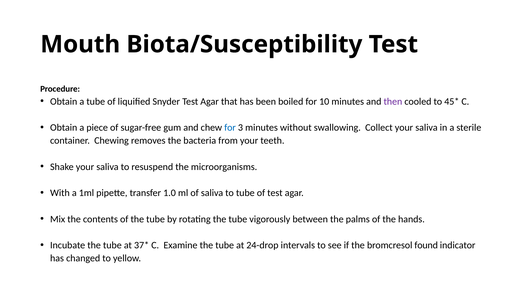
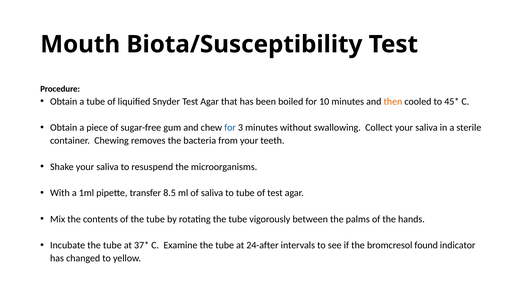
then colour: purple -> orange
1.0: 1.0 -> 8.5
24-drop: 24-drop -> 24-after
